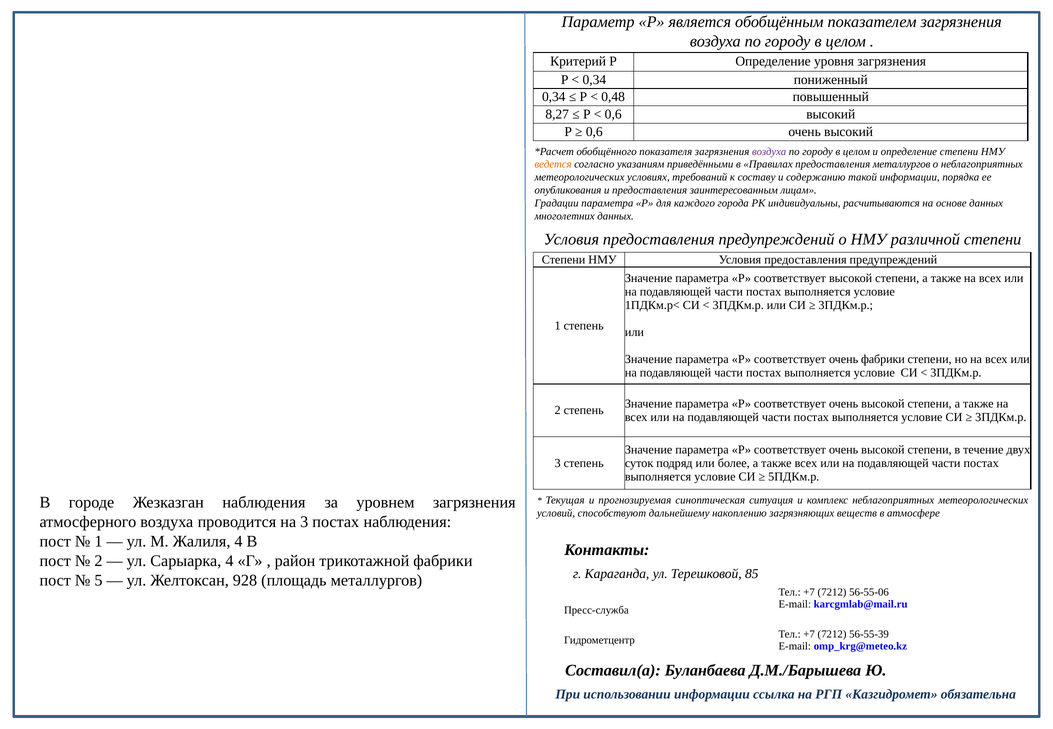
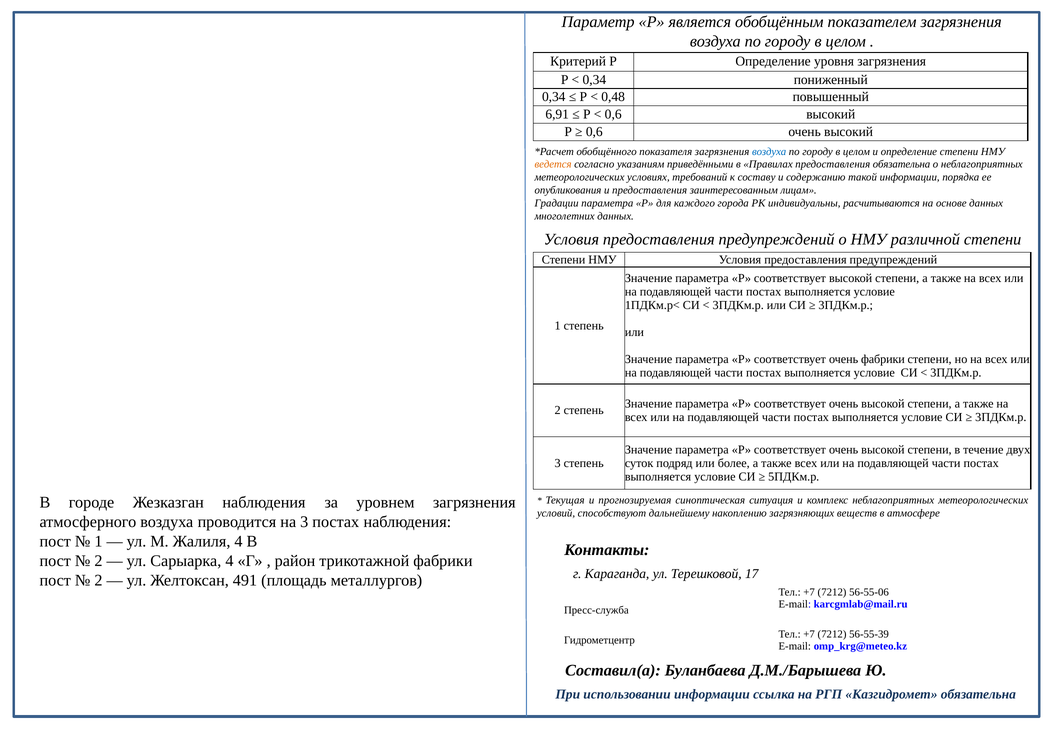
8,27: 8,27 -> 6,91
воздуха at (769, 151) colour: purple -> blue
предоставления металлургов: металлургов -> обязательна
85: 85 -> 17
5 at (98, 580): 5 -> 2
928: 928 -> 491
